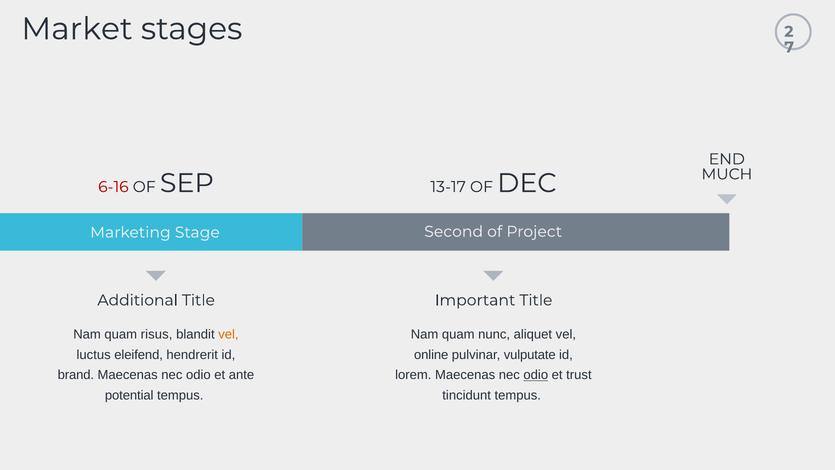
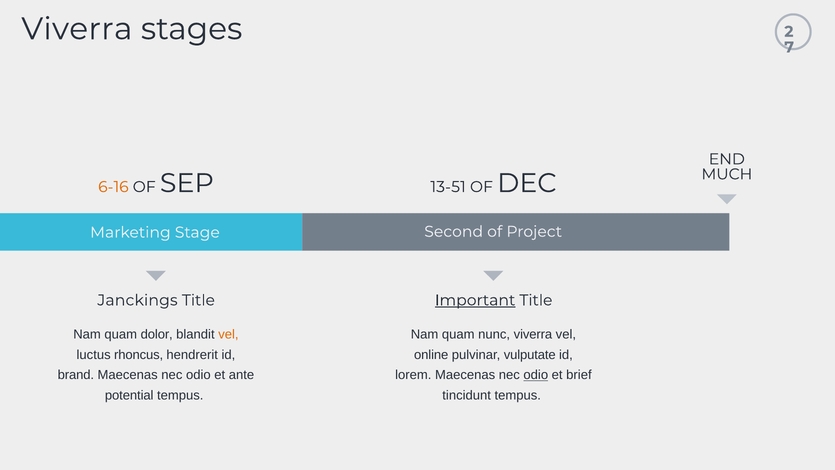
Market at (77, 29): Market -> Viverra
6-16 colour: red -> orange
13-17: 13-17 -> 13-51
Additional: Additional -> Janckings
Important underline: none -> present
risus: risus -> dolor
nunc aliquet: aliquet -> viverra
eleifend: eleifend -> rhoncus
trust: trust -> brief
